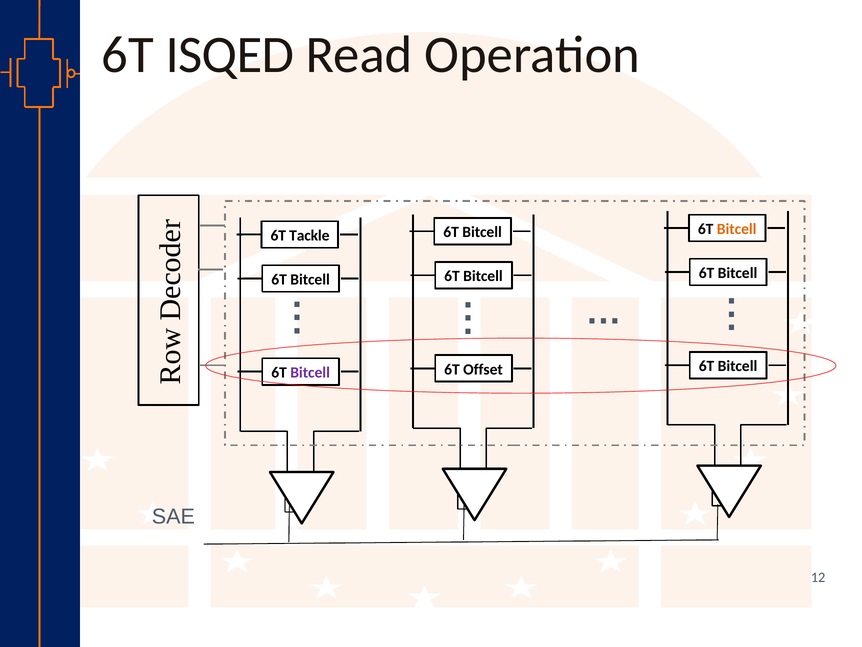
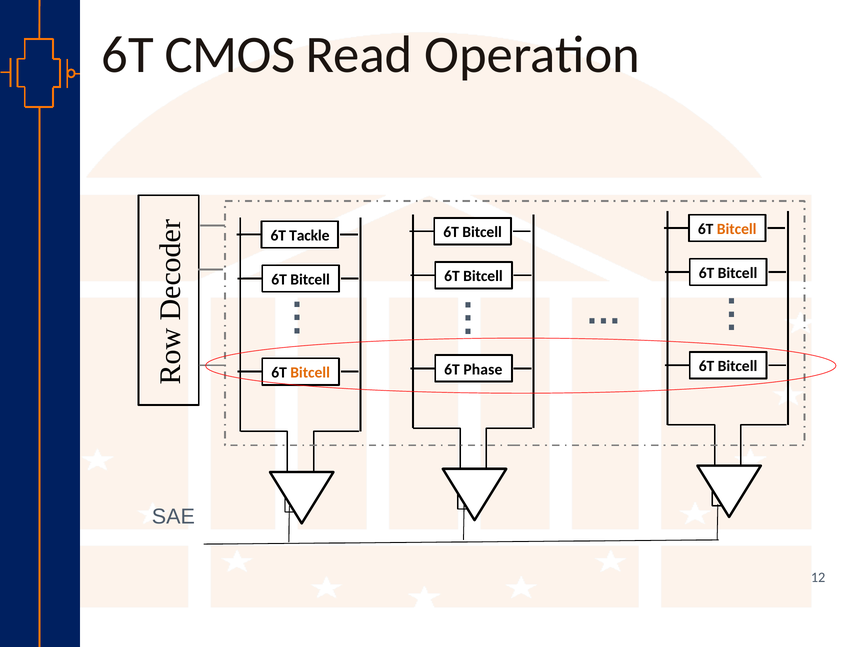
ISQED: ISQED -> CMOS
Bitcell at (310, 372) colour: purple -> orange
Offset: Offset -> Phase
